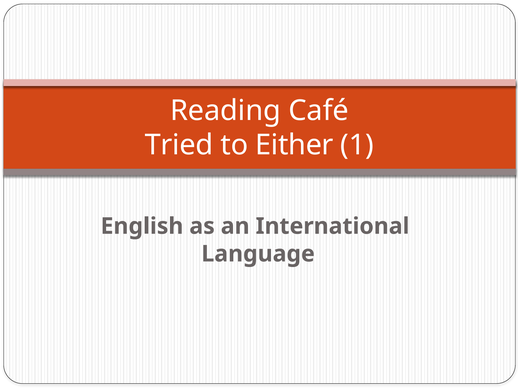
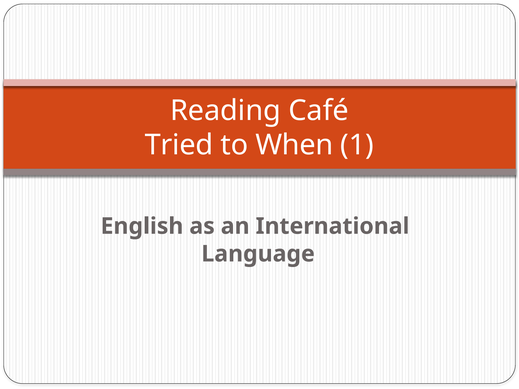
Either: Either -> When
